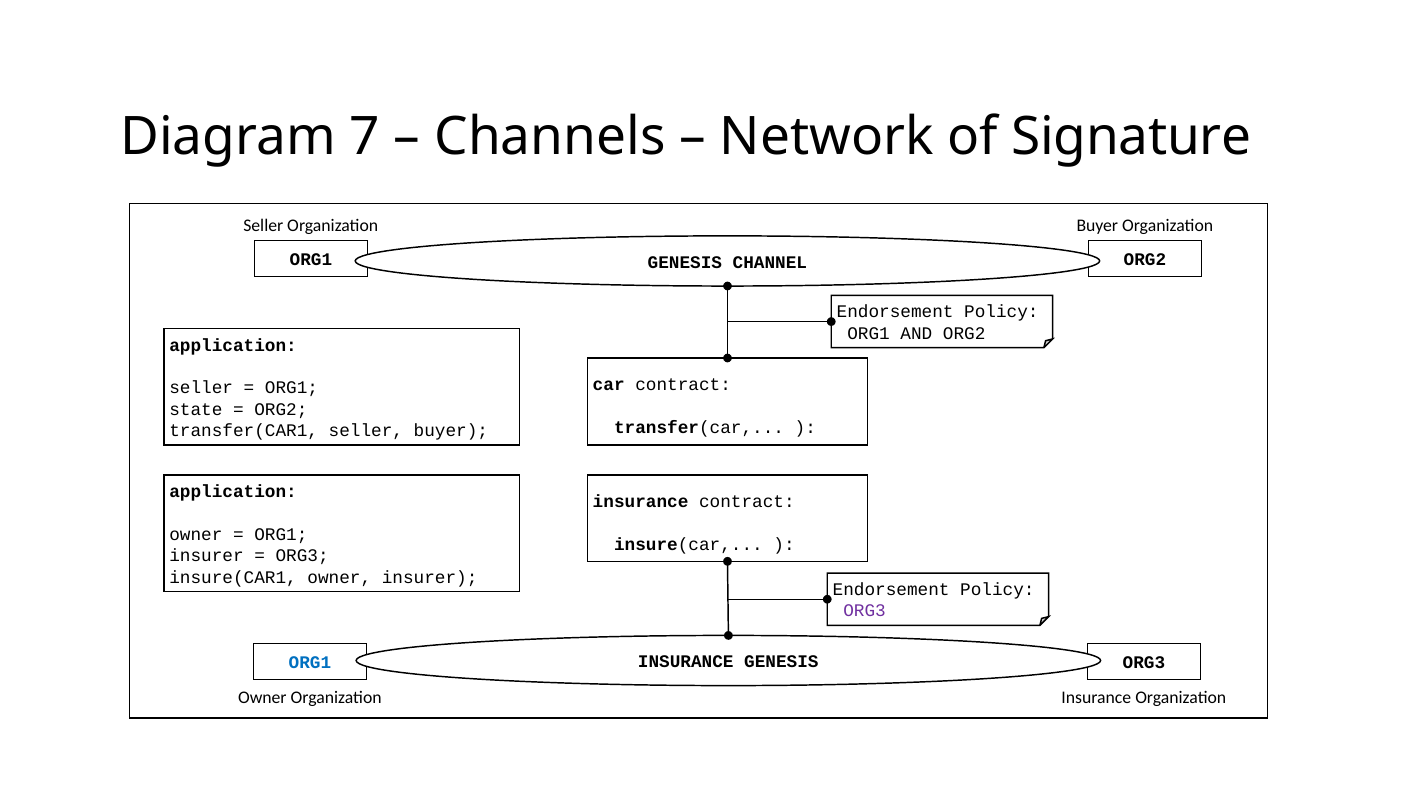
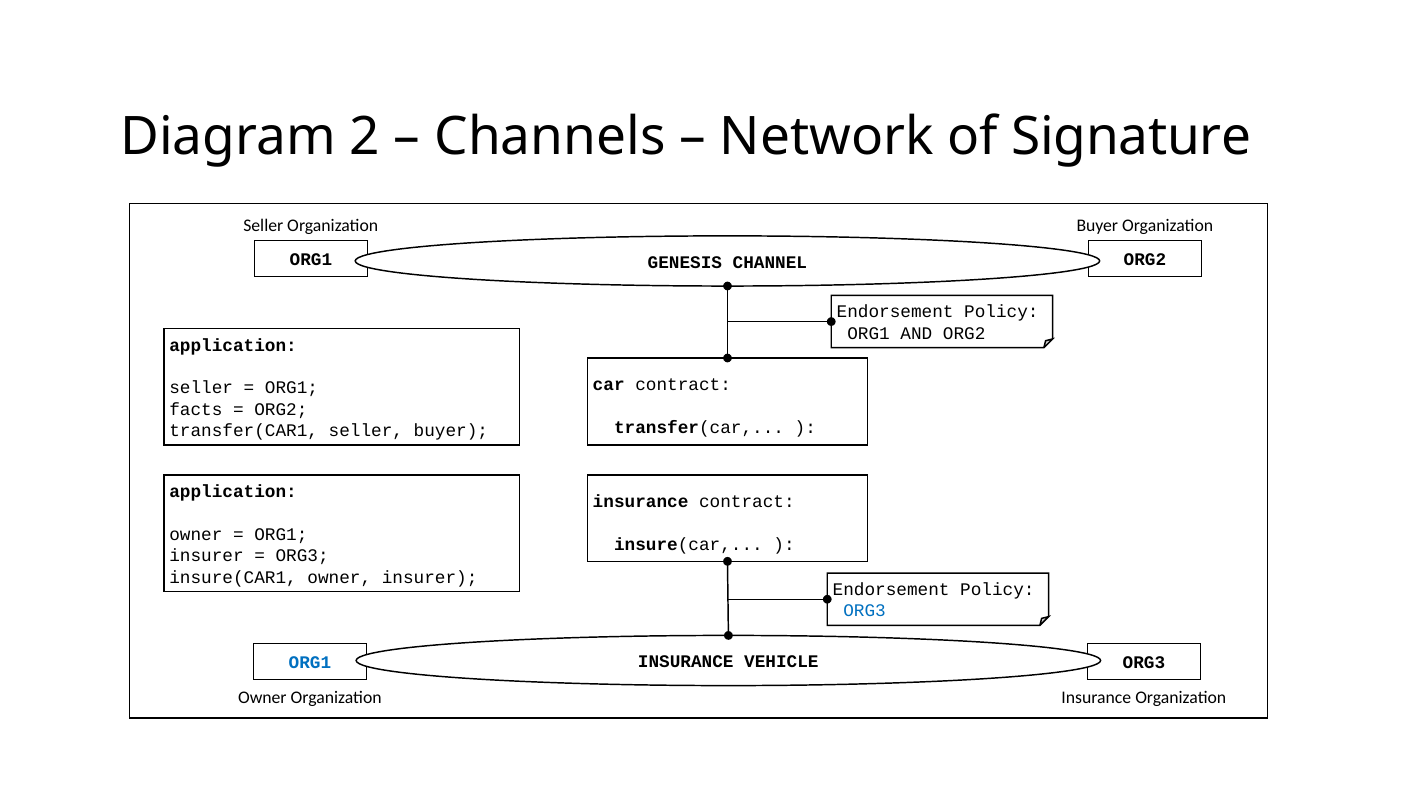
7: 7 -> 2
state: state -> facts
ORG3 at (865, 611) colour: purple -> blue
INSURANCE GENESIS: GENESIS -> VEHICLE
